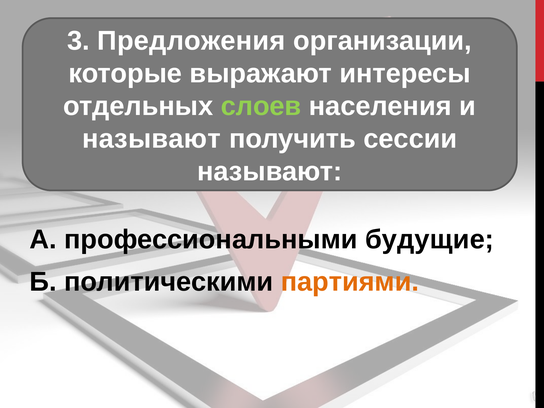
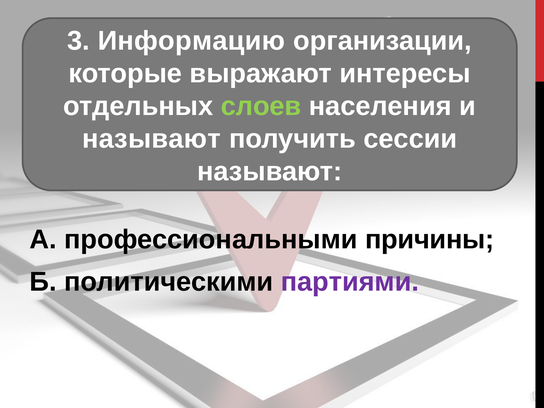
Предложения: Предложения -> Информацию
будущие: будущие -> причины
партиями colour: orange -> purple
